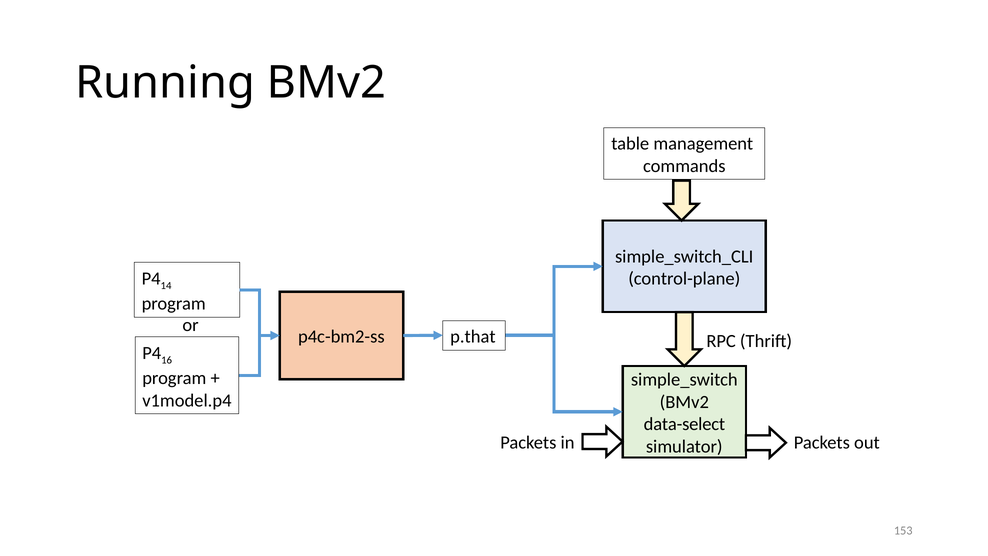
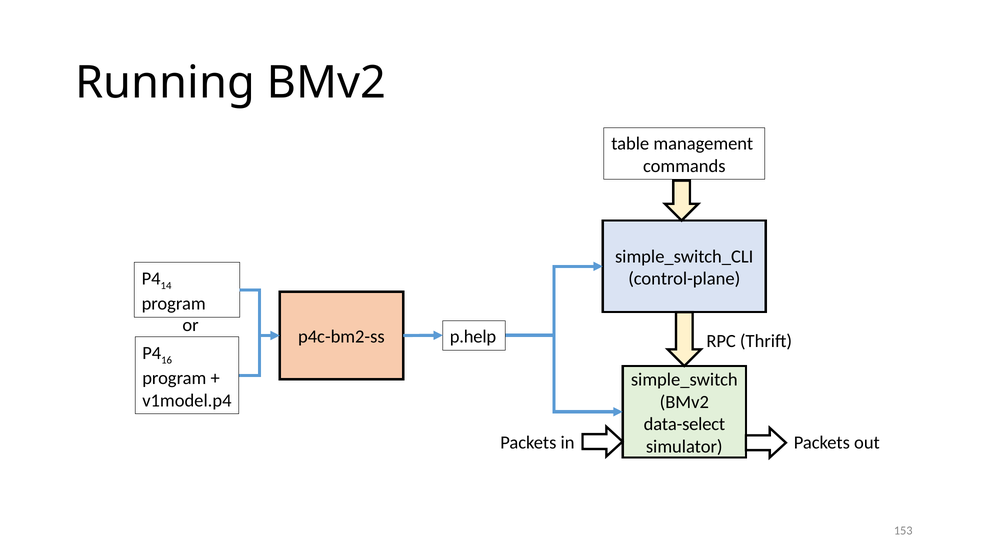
p.that: p.that -> p.help
